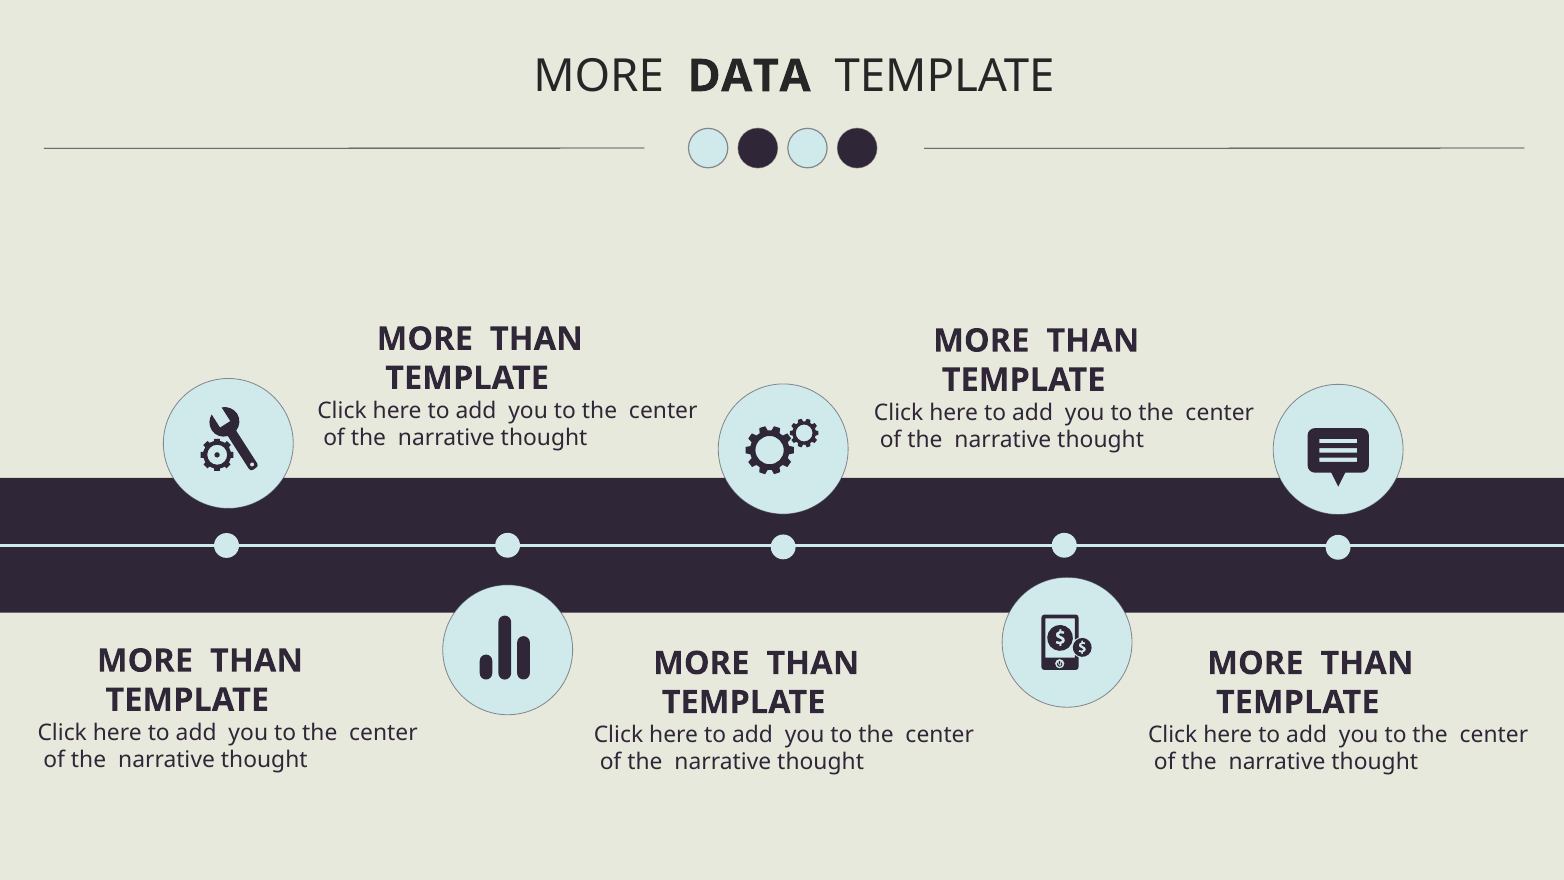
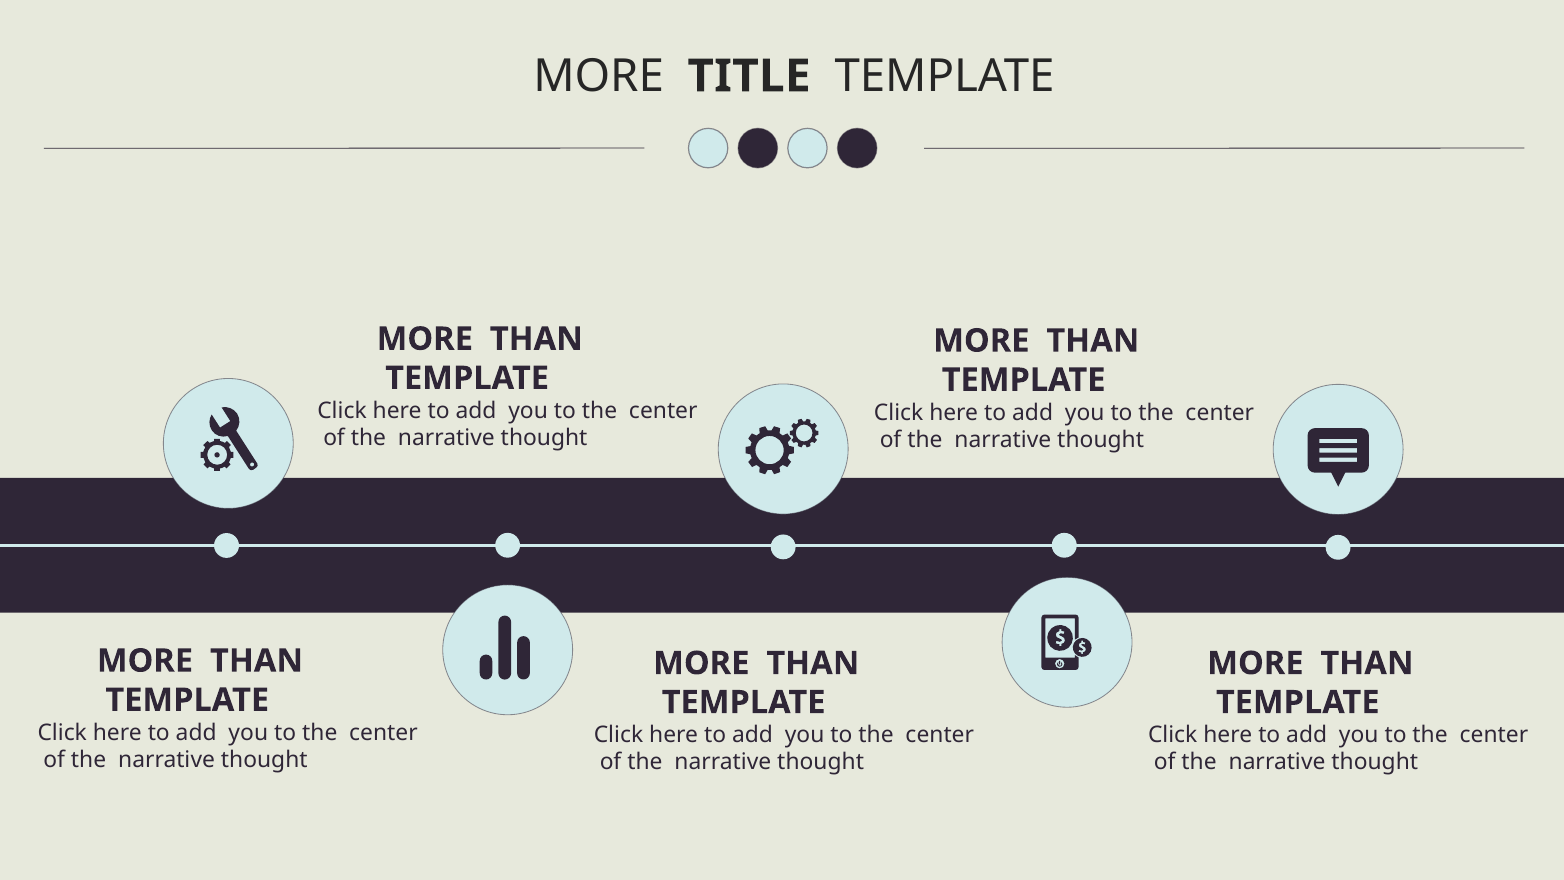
DATA: DATA -> TITLE
